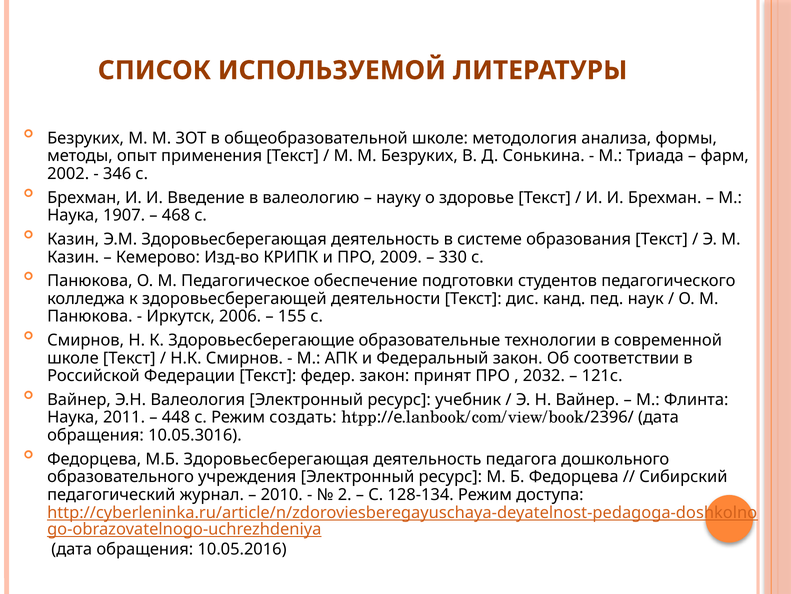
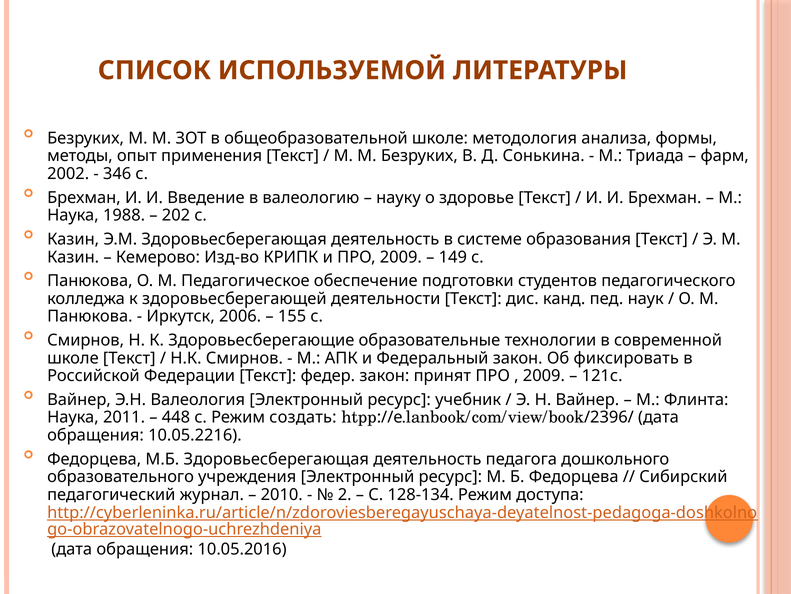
1907: 1907 -> 1988
468: 468 -> 202
330: 330 -> 149
соответствии: соответствии -> фиксировать
2032 at (544, 375): 2032 -> 2009
10.05.3016: 10.05.3016 -> 10.05.2216
